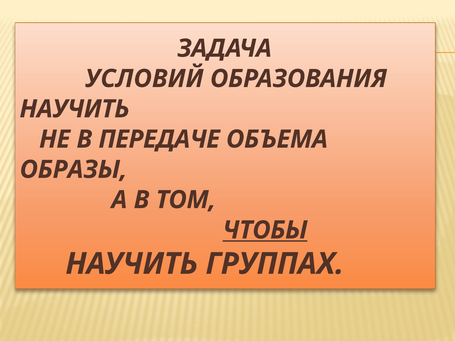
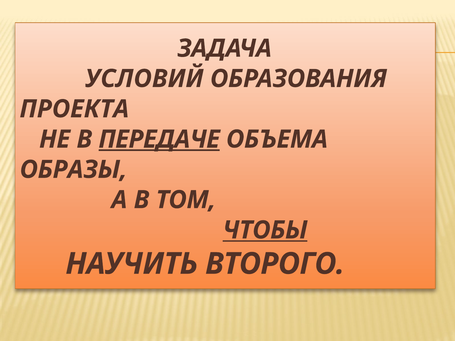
НАУЧИТЬ at (75, 109): НАУЧИТЬ -> ПРОЕКТА
ПЕРЕДАЧЕ underline: none -> present
ГРУППАХ: ГРУППАХ -> ВТОРОГО
